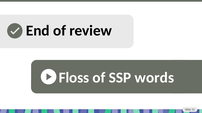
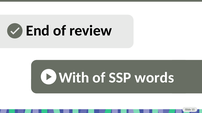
Floss: Floss -> With
